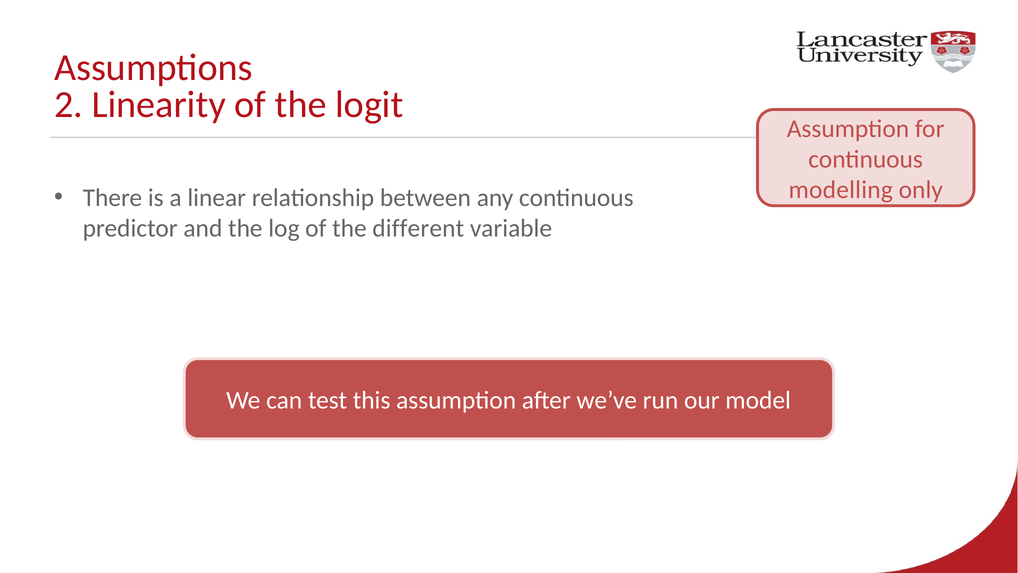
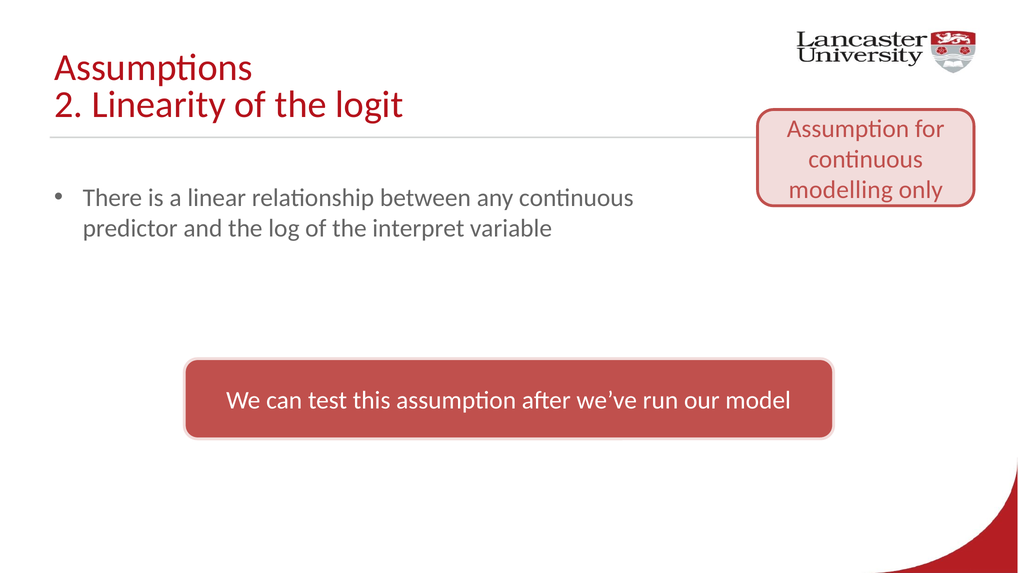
different: different -> interpret
